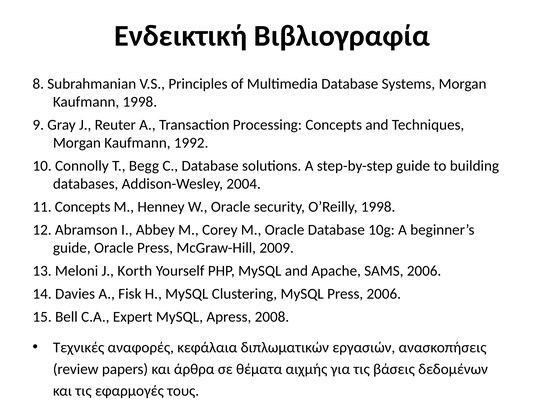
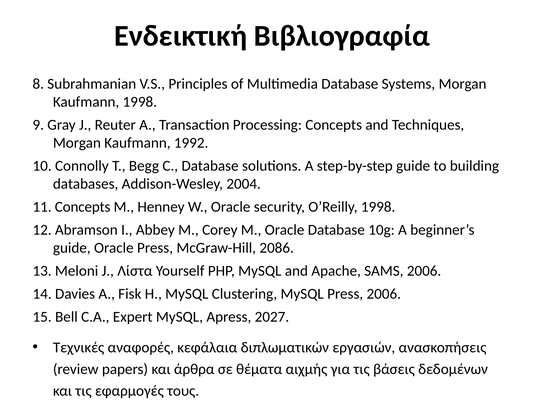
2009: 2009 -> 2086
Korth: Korth -> Λίστα
2008: 2008 -> 2027
